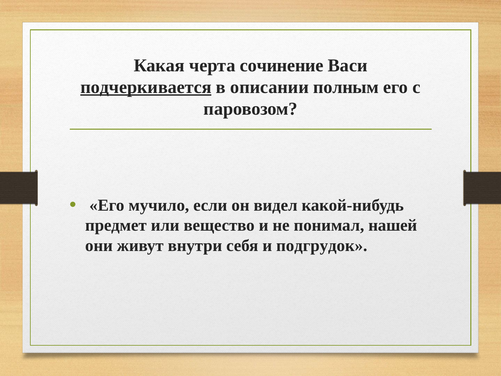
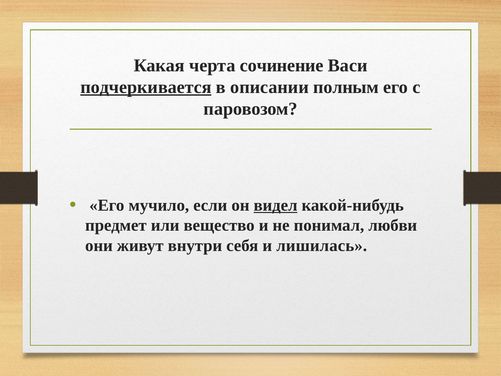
видел underline: none -> present
нашей: нашей -> любви
подгрудок: подгрудок -> лишилась
